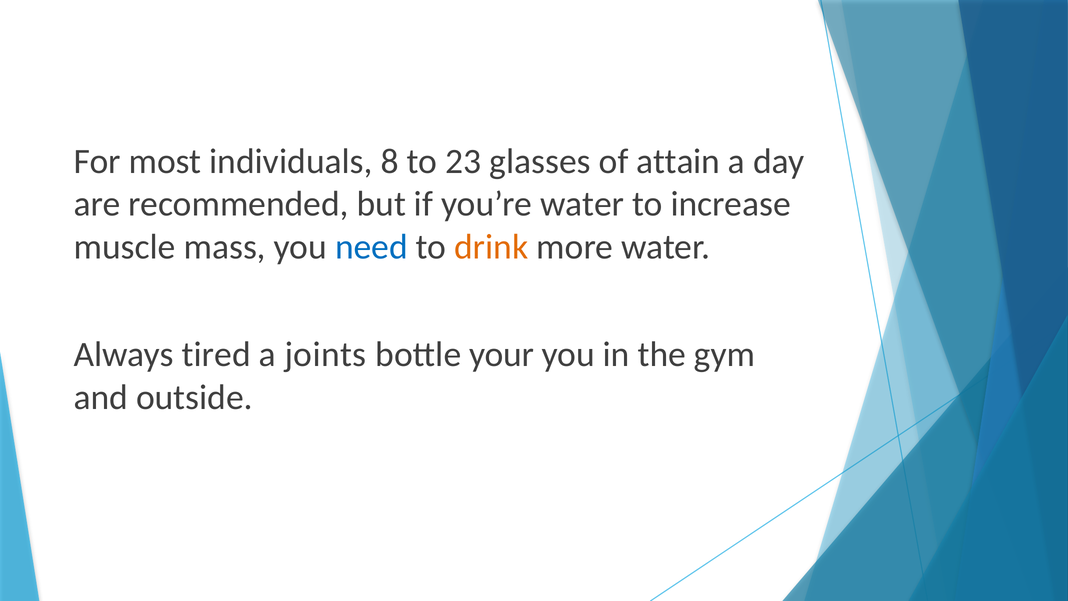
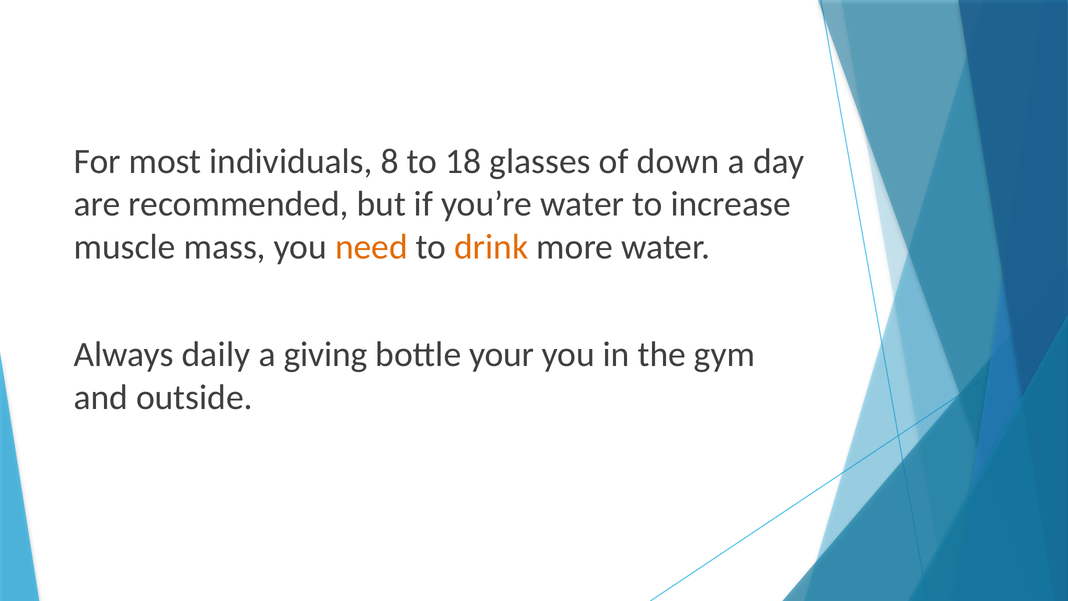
23: 23 -> 18
attain: attain -> down
need colour: blue -> orange
tired: tired -> daily
joints: joints -> giving
